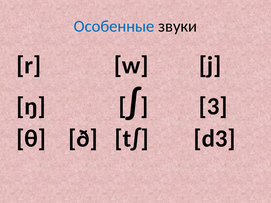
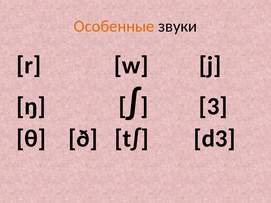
Особенные colour: blue -> orange
